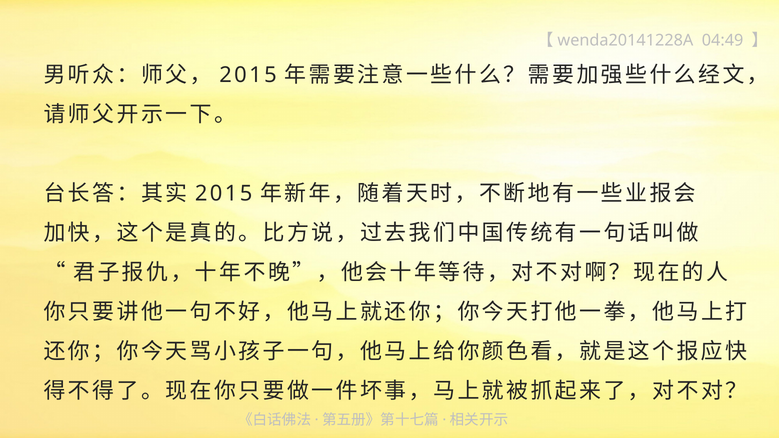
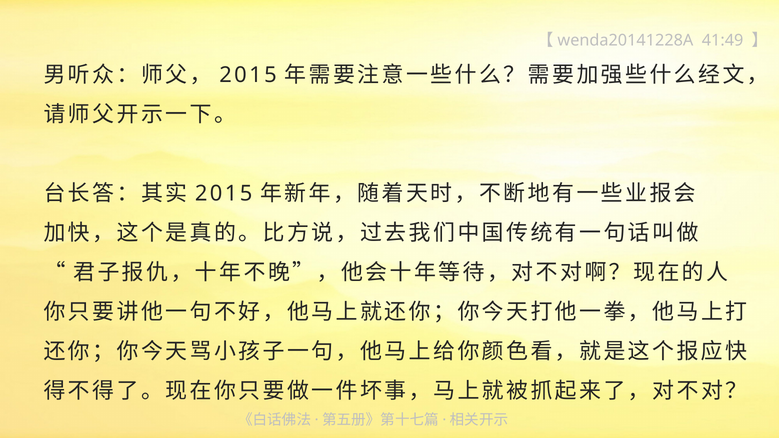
04:49: 04:49 -> 41:49
